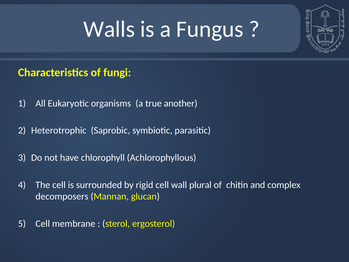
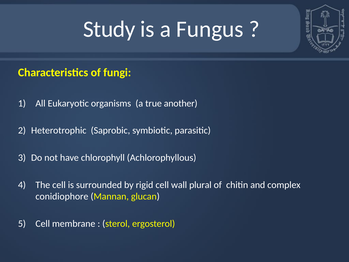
Walls: Walls -> Study
decomposers: decomposers -> conidiophore
